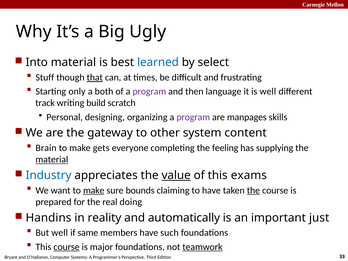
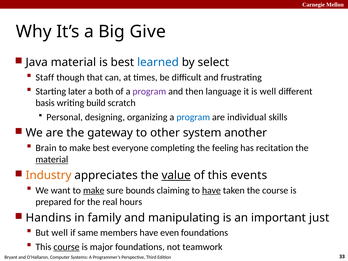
Ugly: Ugly -> Give
Into: Into -> Java
Stuff: Stuff -> Staff
that underline: present -> none
only: only -> later
track: track -> basis
program at (193, 117) colour: purple -> blue
manpages: manpages -> individual
content: content -> another
make gets: gets -> best
supplying: supplying -> recitation
Industry colour: blue -> orange
exams: exams -> events
have at (211, 190) underline: none -> present
the at (253, 190) underline: present -> none
doing: doing -> hours
reality: reality -> family
automatically: automatically -> manipulating
such: such -> even
teamwork underline: present -> none
